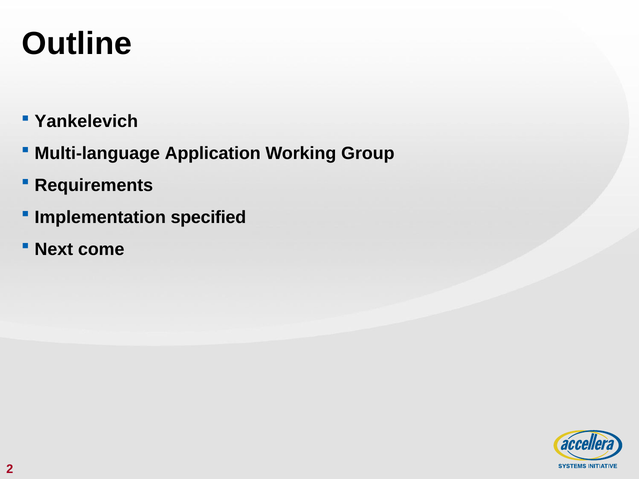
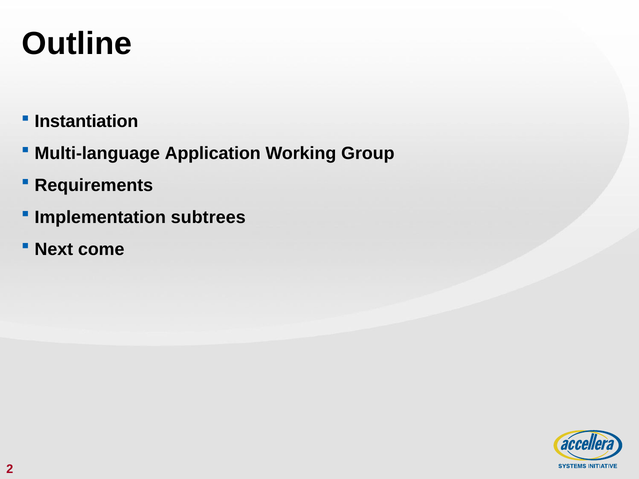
Yankelevich: Yankelevich -> Instantiation
specified: specified -> subtrees
